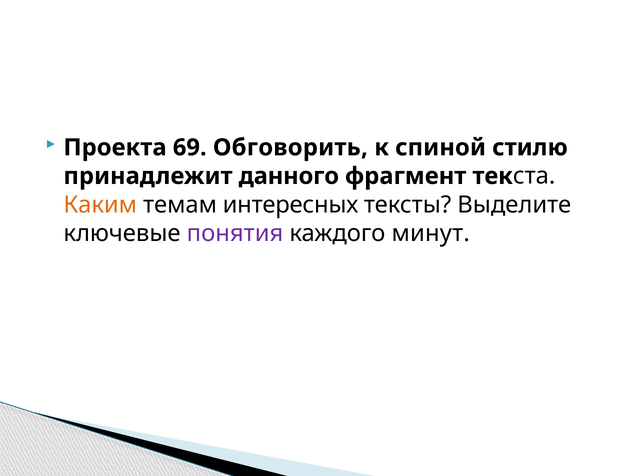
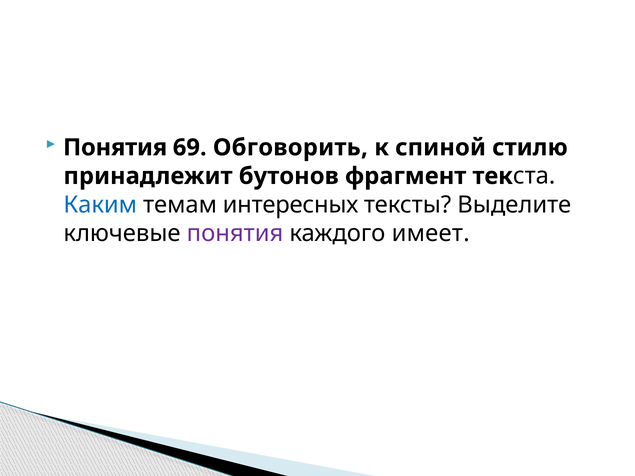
Проекта at (115, 148): Проекта -> Понятия
данного: данного -> бутонов
Каким colour: orange -> blue
минут: минут -> имеет
